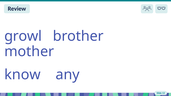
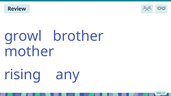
know: know -> rising
